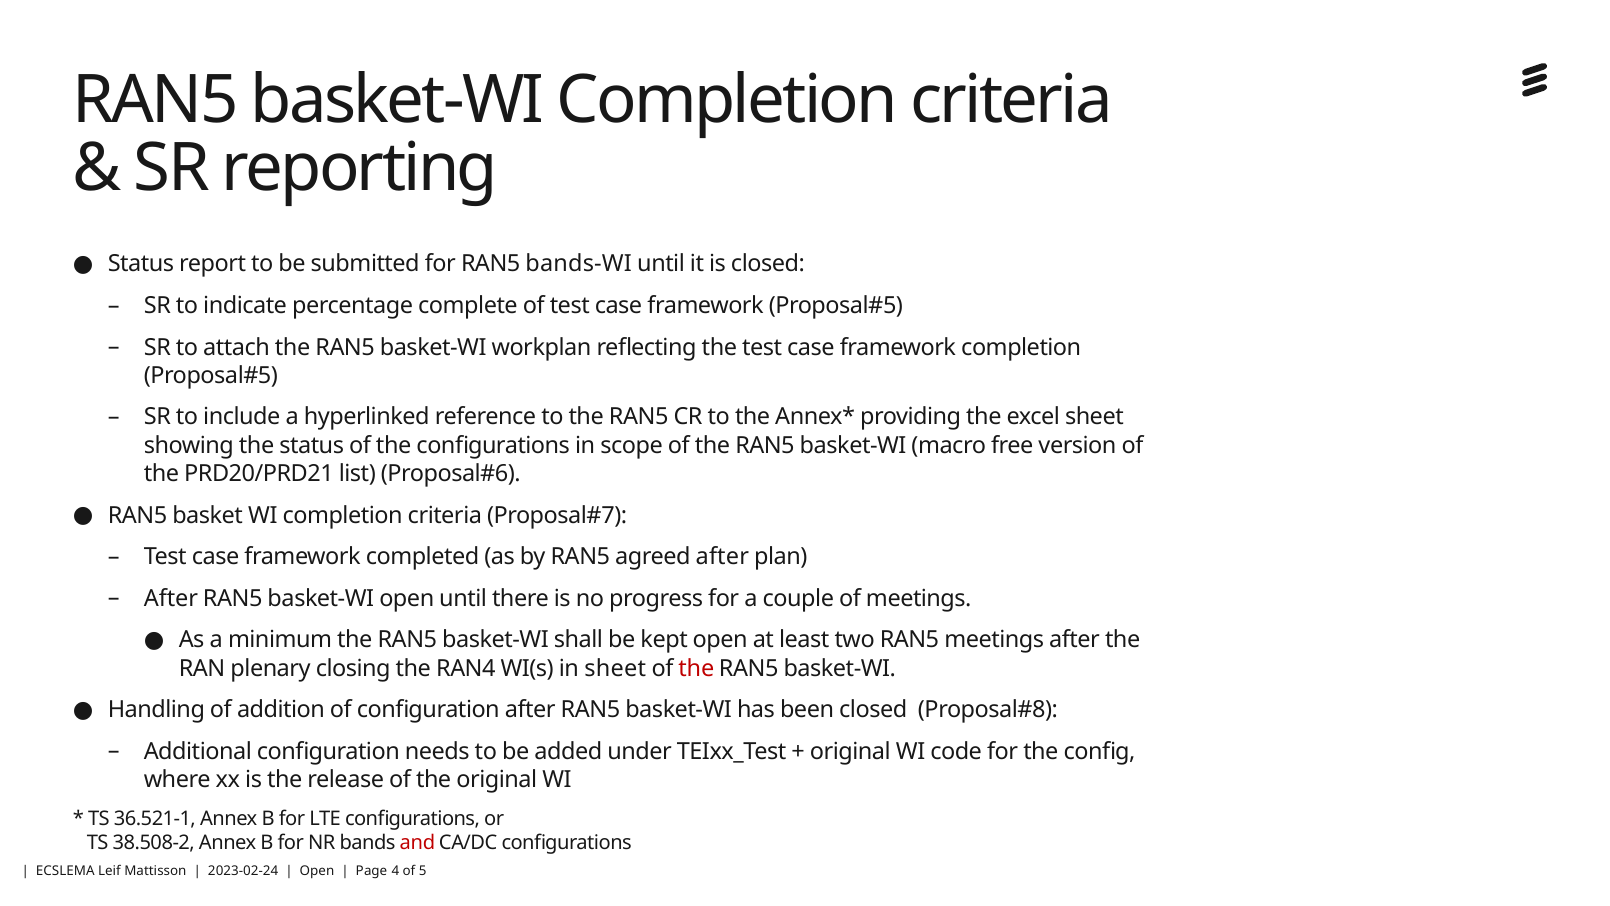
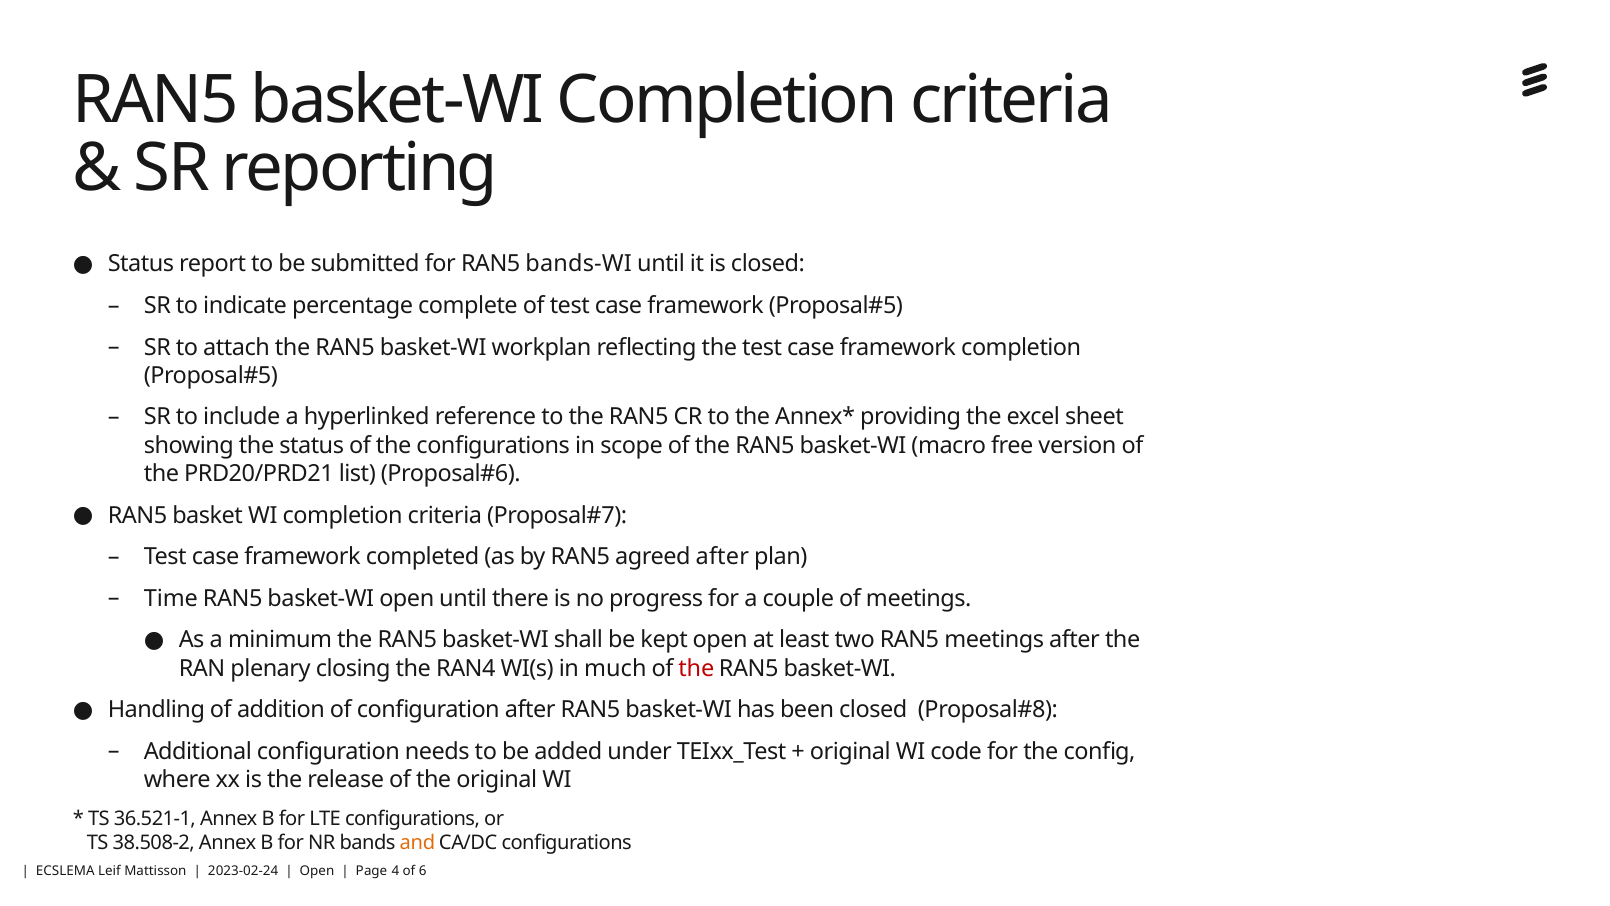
After at (171, 598): After -> Time
in sheet: sheet -> much
and colour: red -> orange
5: 5 -> 6
